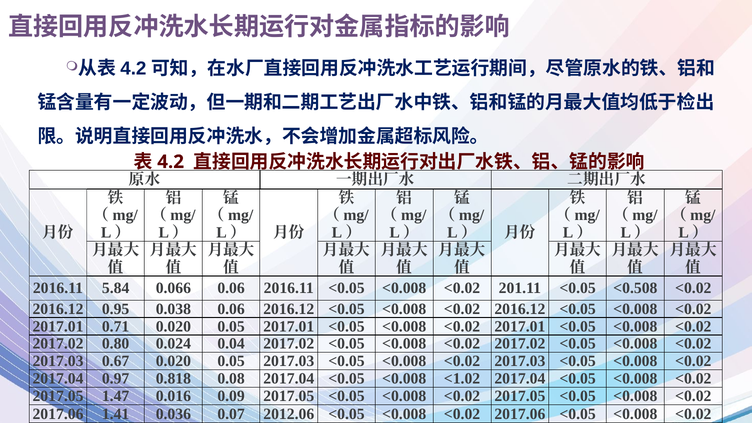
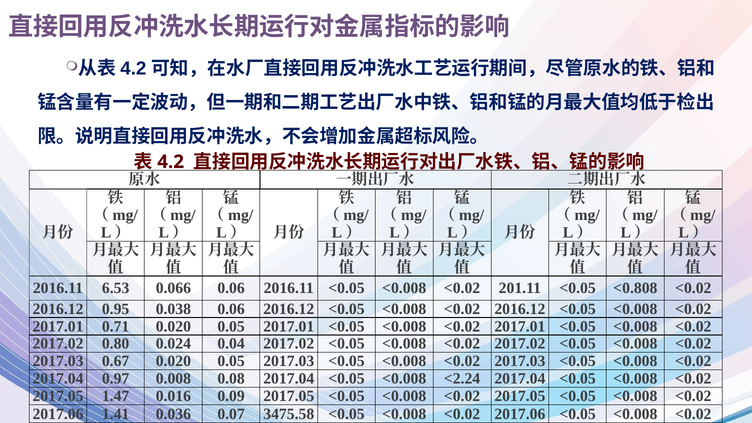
5.84: 5.84 -> 6.53
<0.508: <0.508 -> <0.808
0.818: 0.818 -> 0.008
<1.02: <1.02 -> <2.24
2012.06: 2012.06 -> 3475.58
